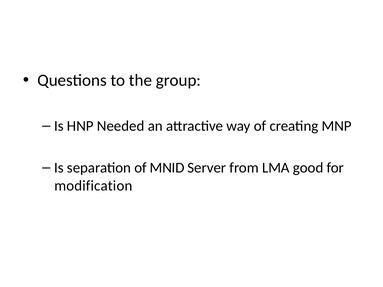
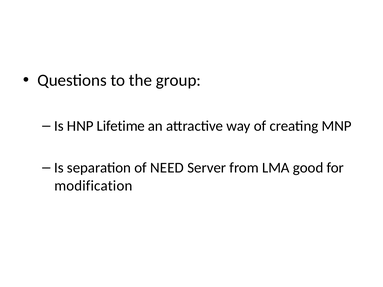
Needed: Needed -> Lifetime
MNID: MNID -> NEED
